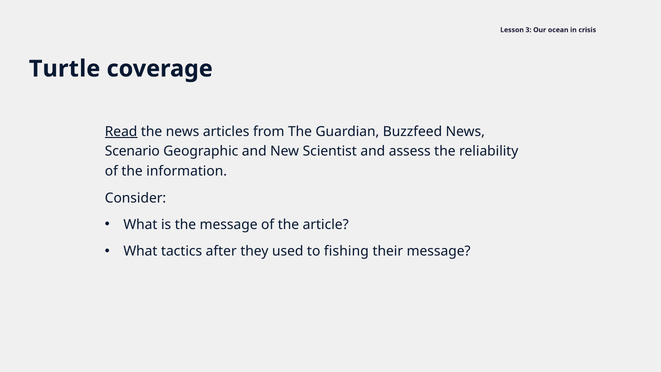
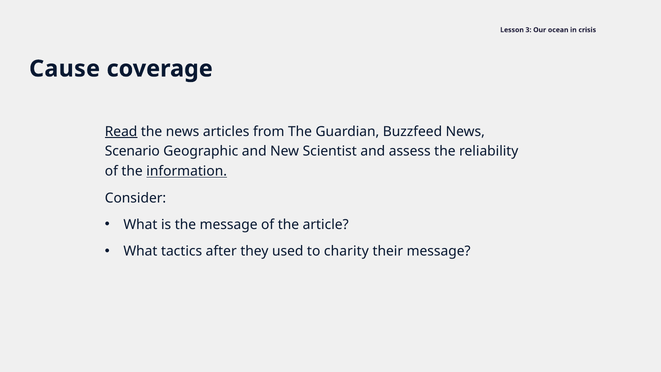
Turtle: Turtle -> Cause
information underline: none -> present
fishing: fishing -> charity
